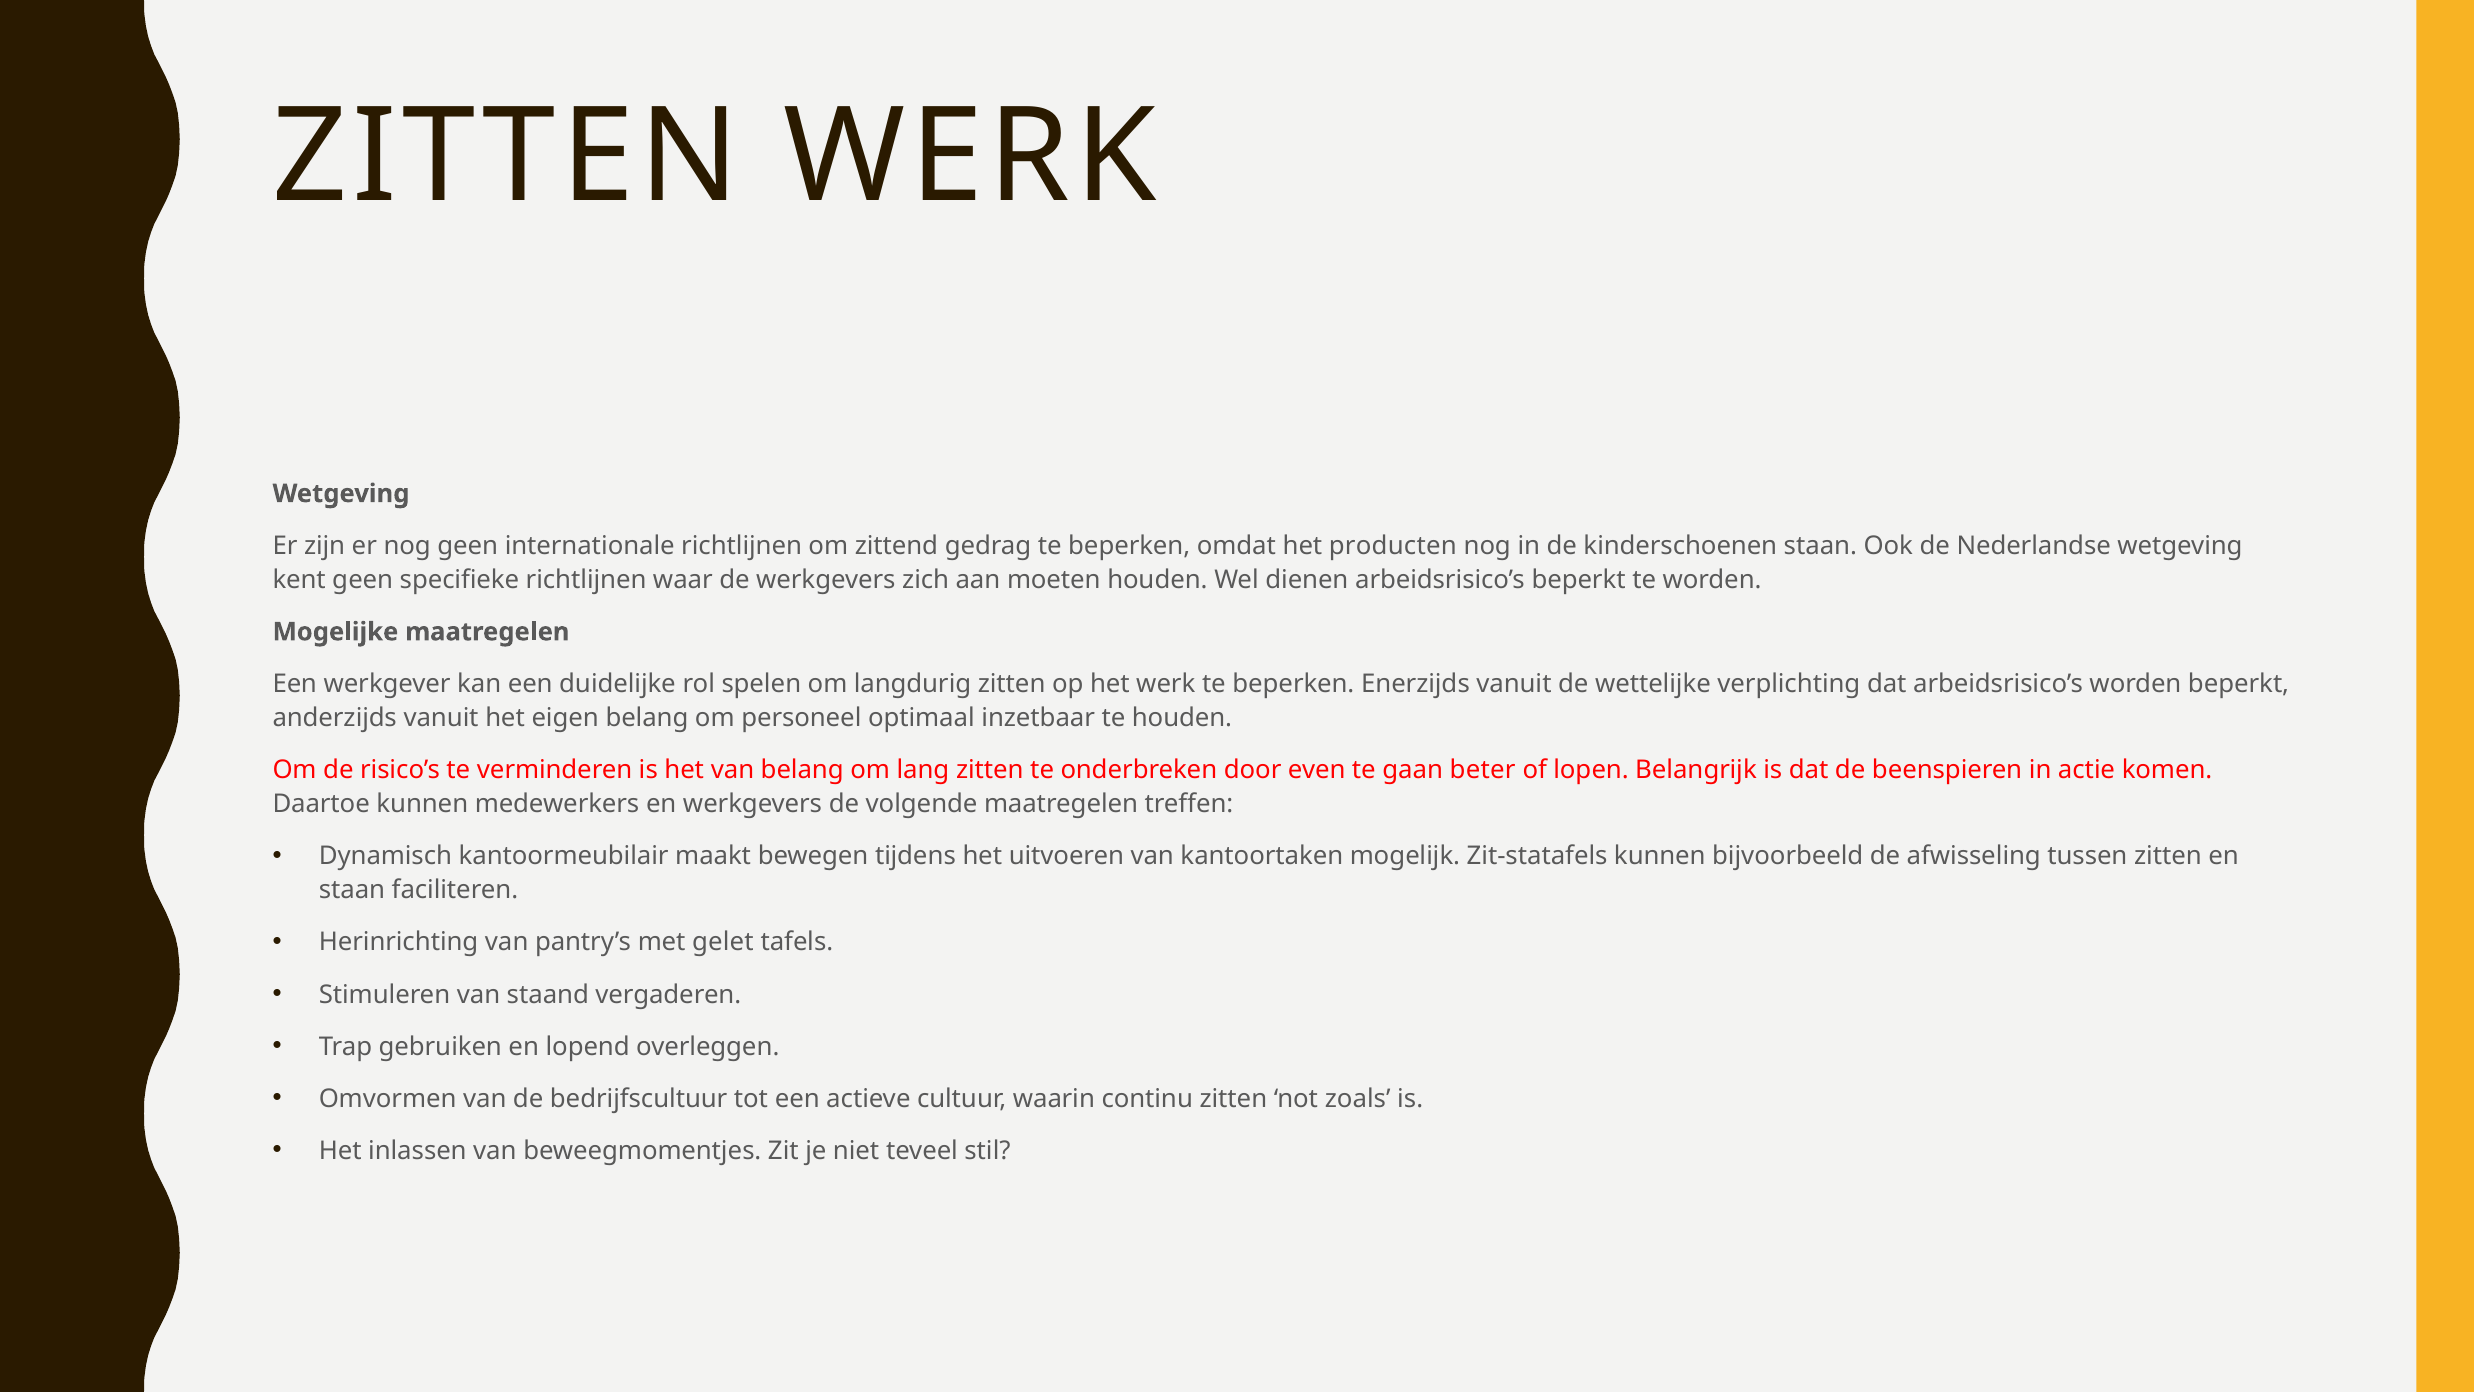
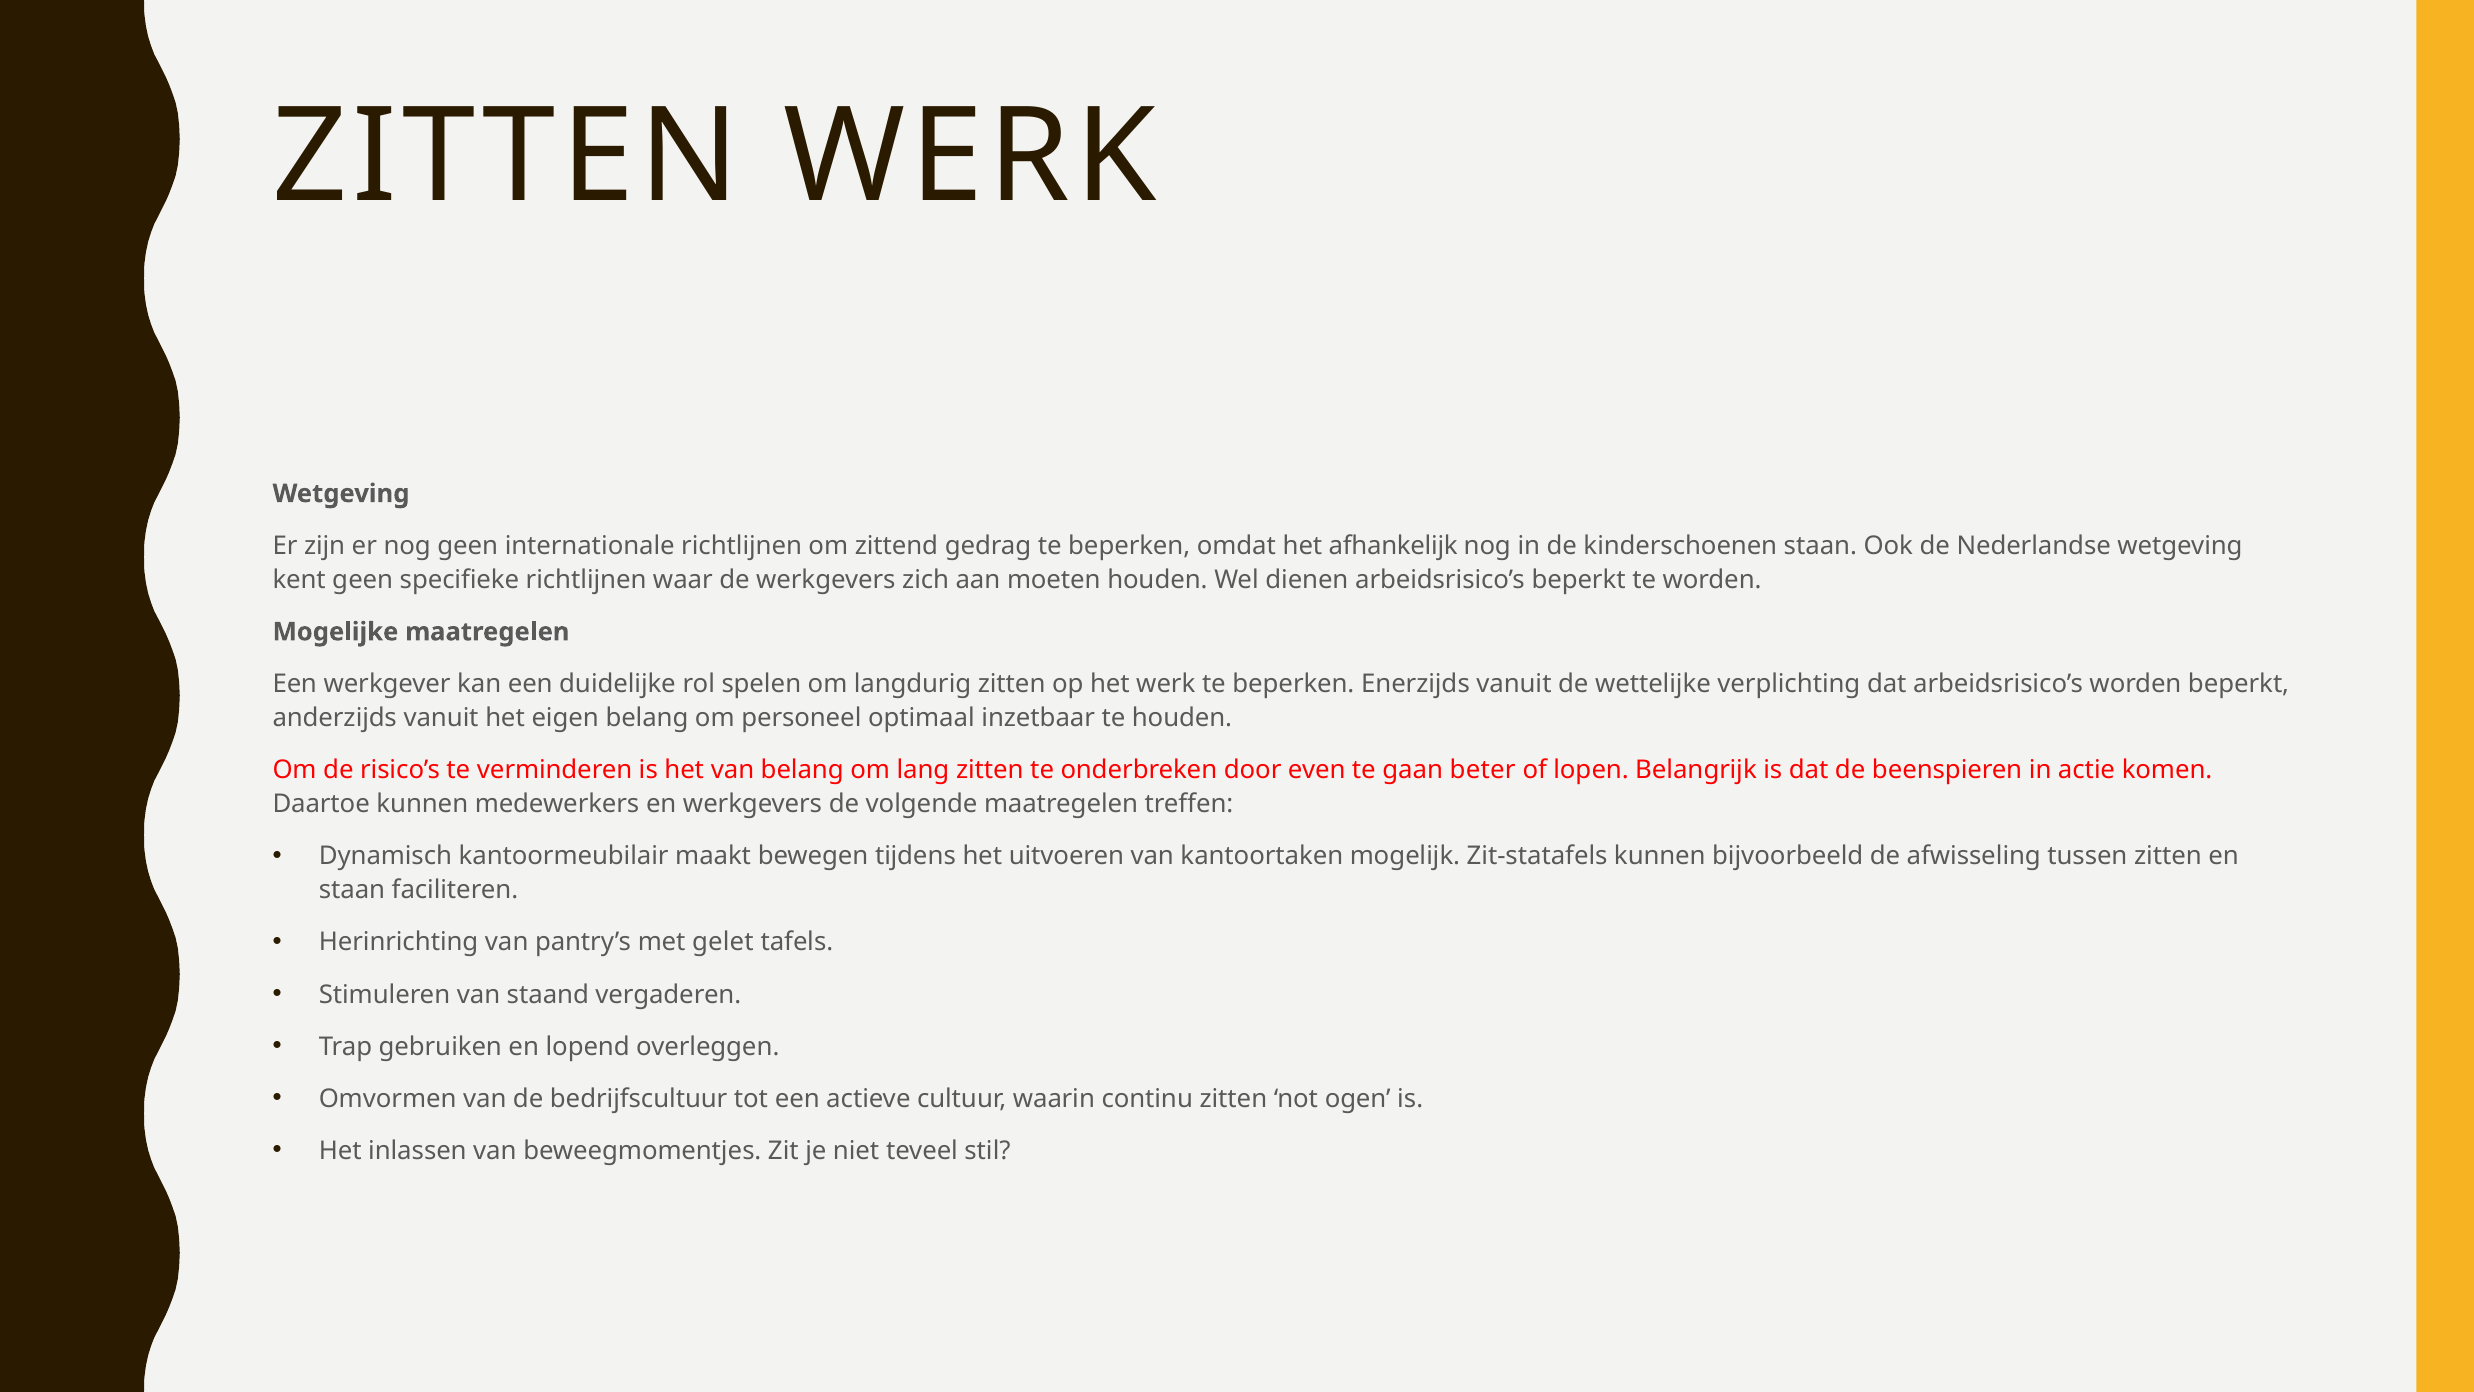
producten: producten -> afhankelijk
zoals: zoals -> ogen
